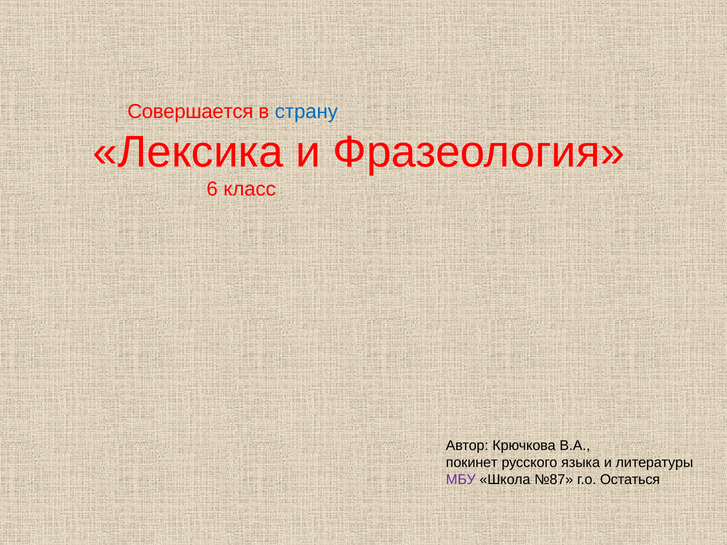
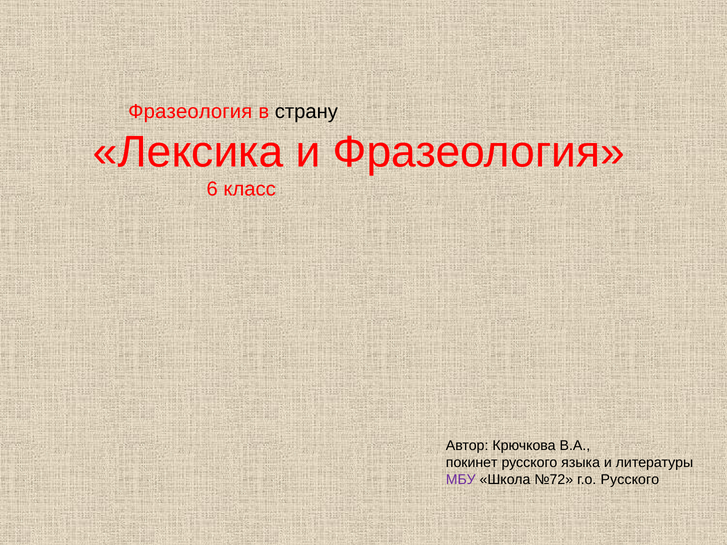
Совершается at (190, 112): Совершается -> Фразеология
страну colour: blue -> black
№87: №87 -> №72
г.о Остаться: Остаться -> Русского
